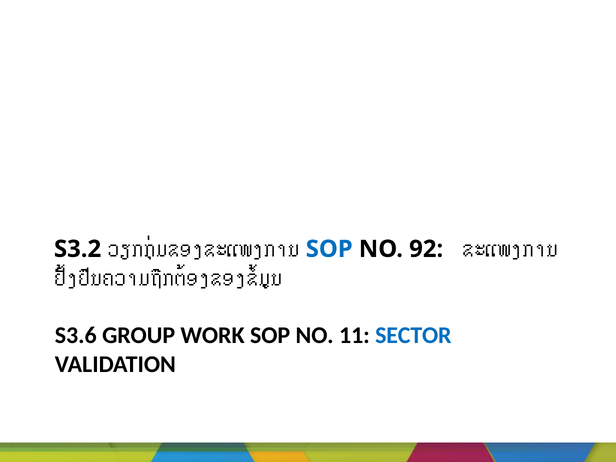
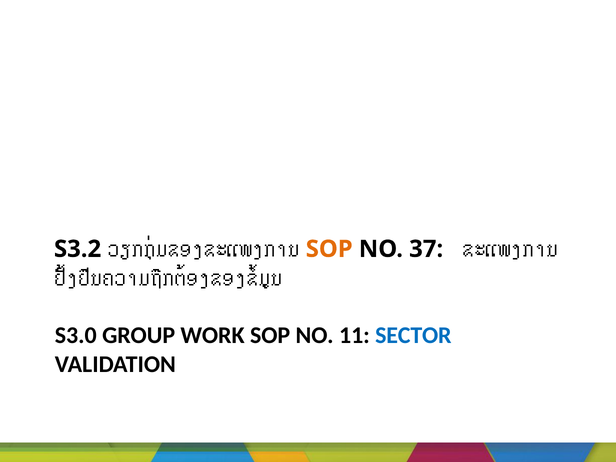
SOP at (329, 249) colour: blue -> orange
92: 92 -> 37
S3.6: S3.6 -> S3.0
